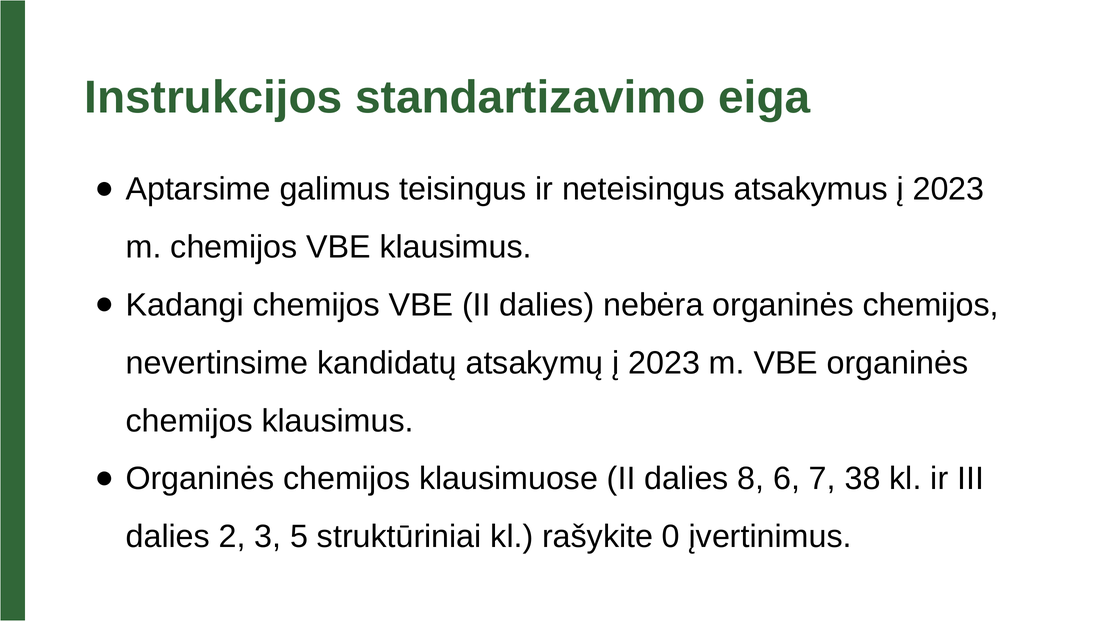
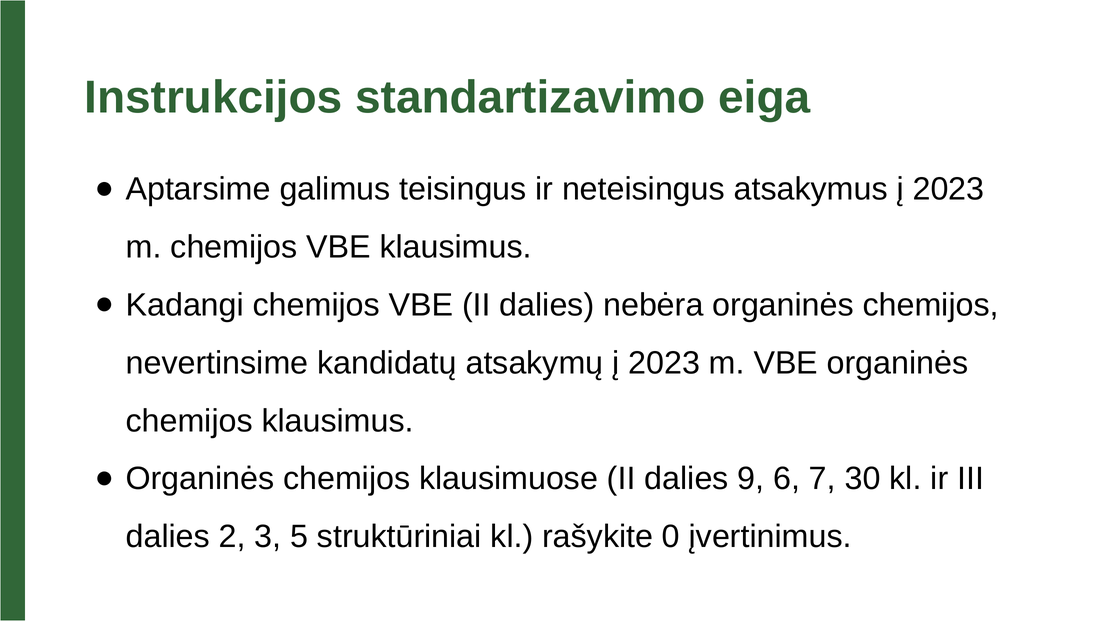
8: 8 -> 9
38: 38 -> 30
